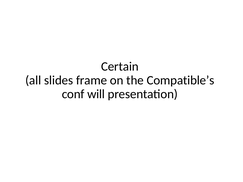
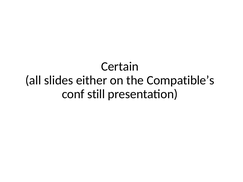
frame: frame -> either
will: will -> still
